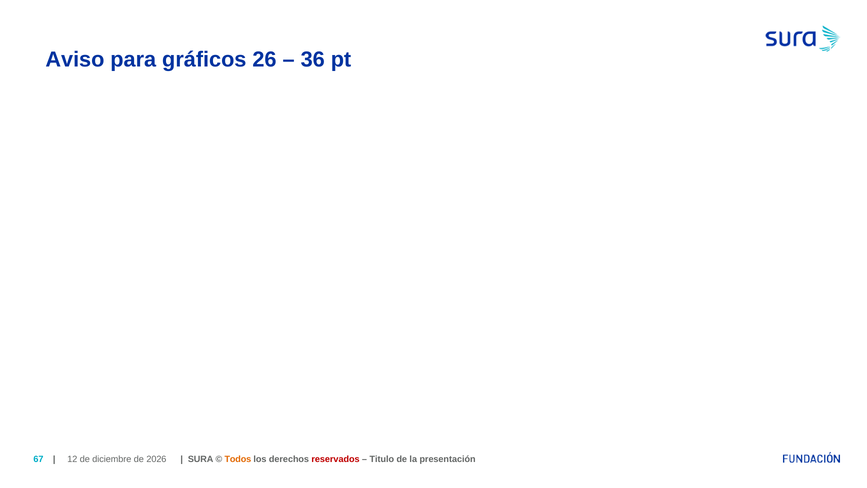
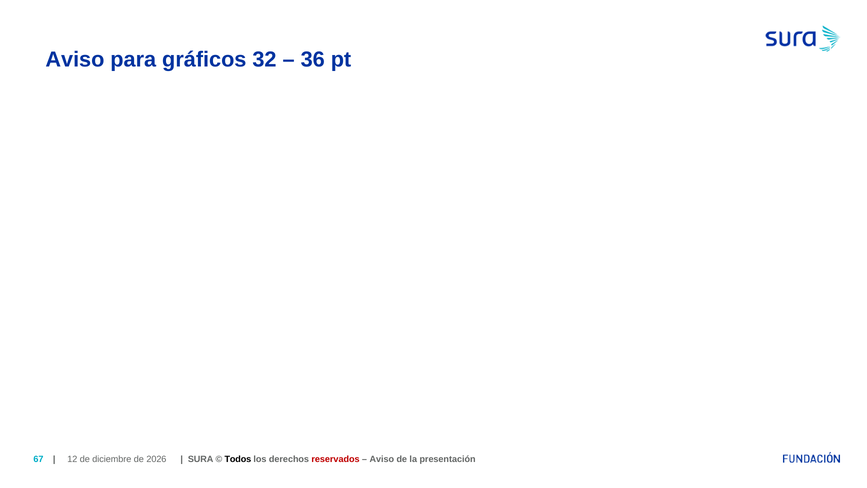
26: 26 -> 32
Todos colour: orange -> black
Titulo at (382, 459): Titulo -> Aviso
